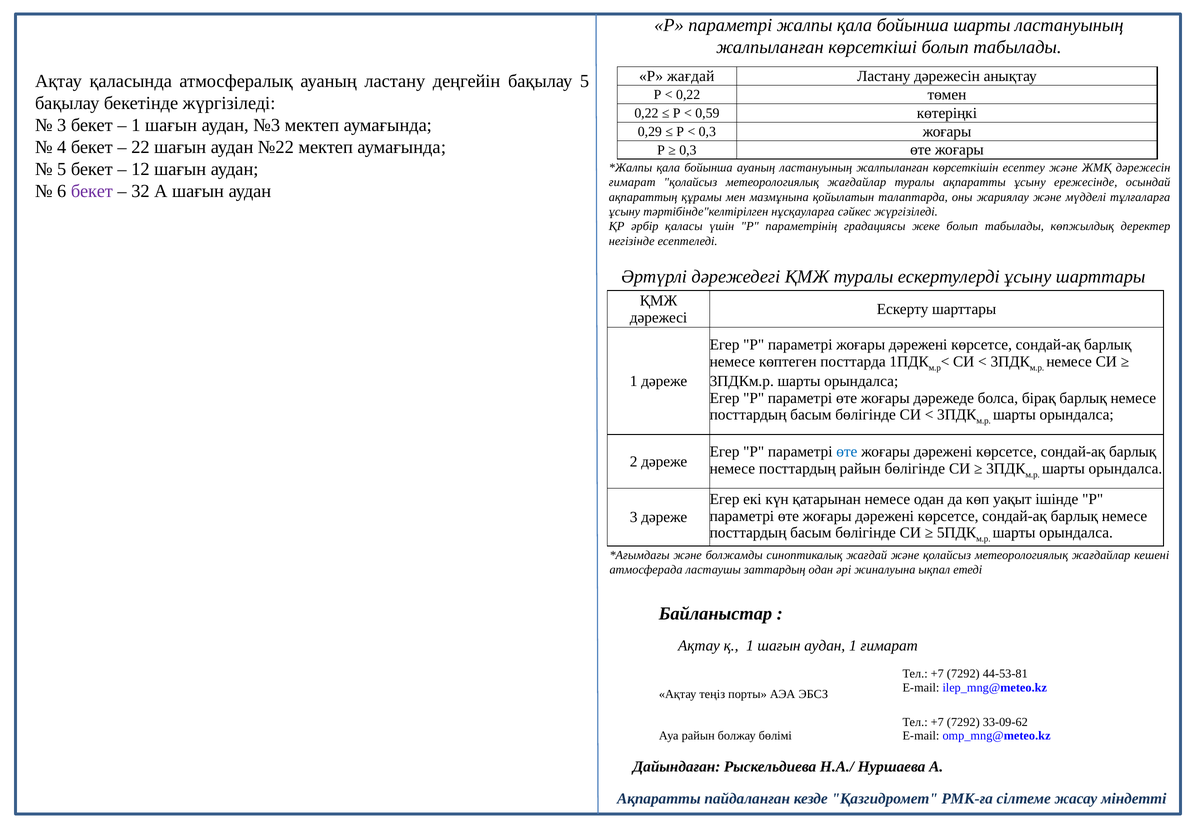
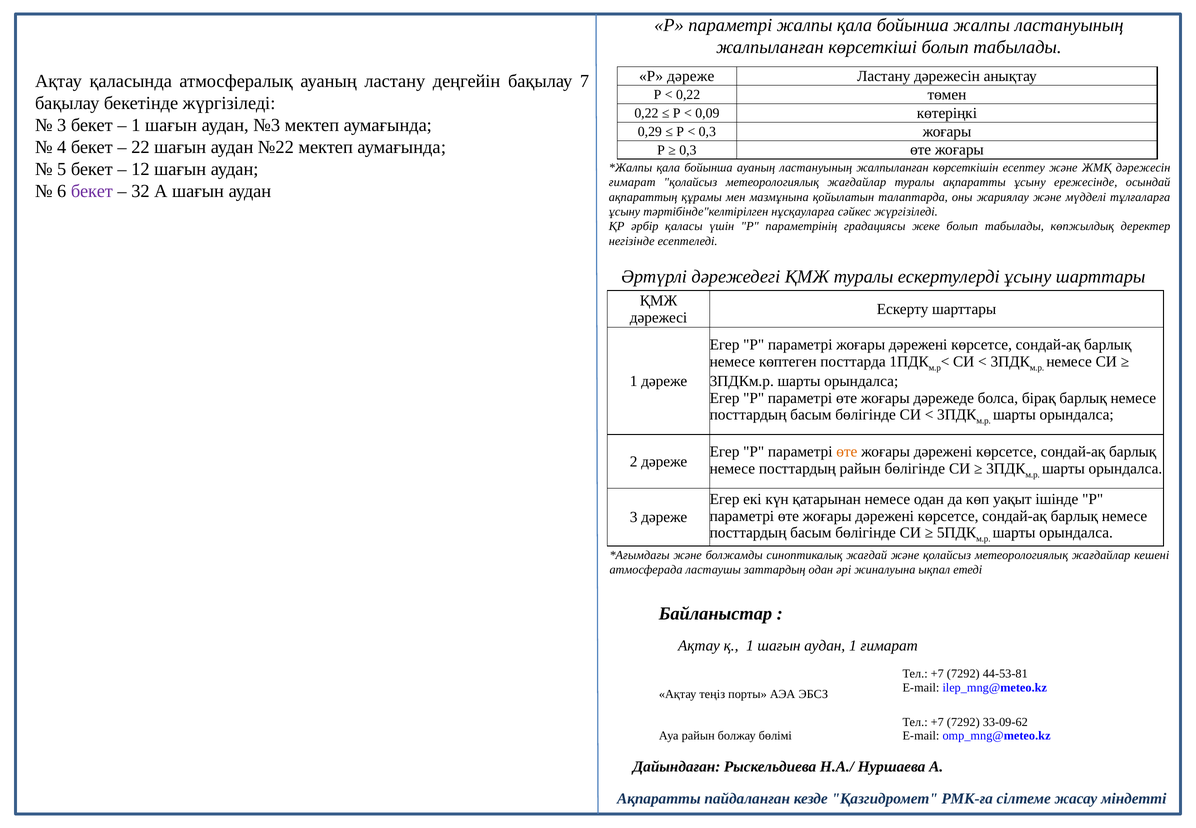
бойынша шарты: шарты -> жалпы
Р жағдай: жағдай -> дәреже
бақылау 5: 5 -> 7
0,59: 0,59 -> 0,09
өте at (847, 452) colour: blue -> orange
